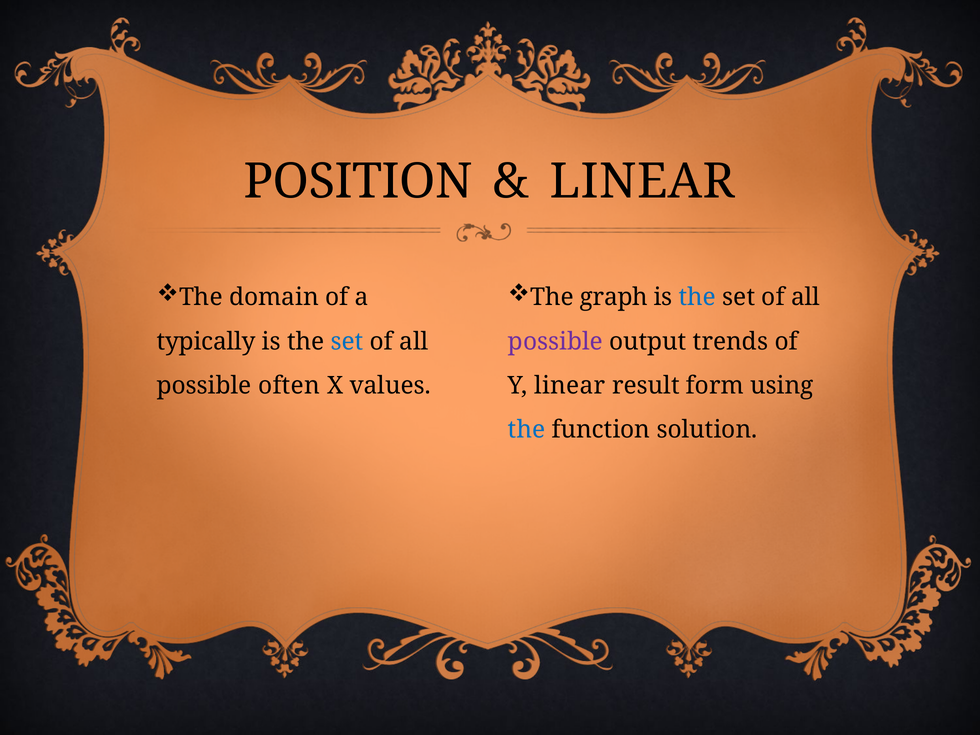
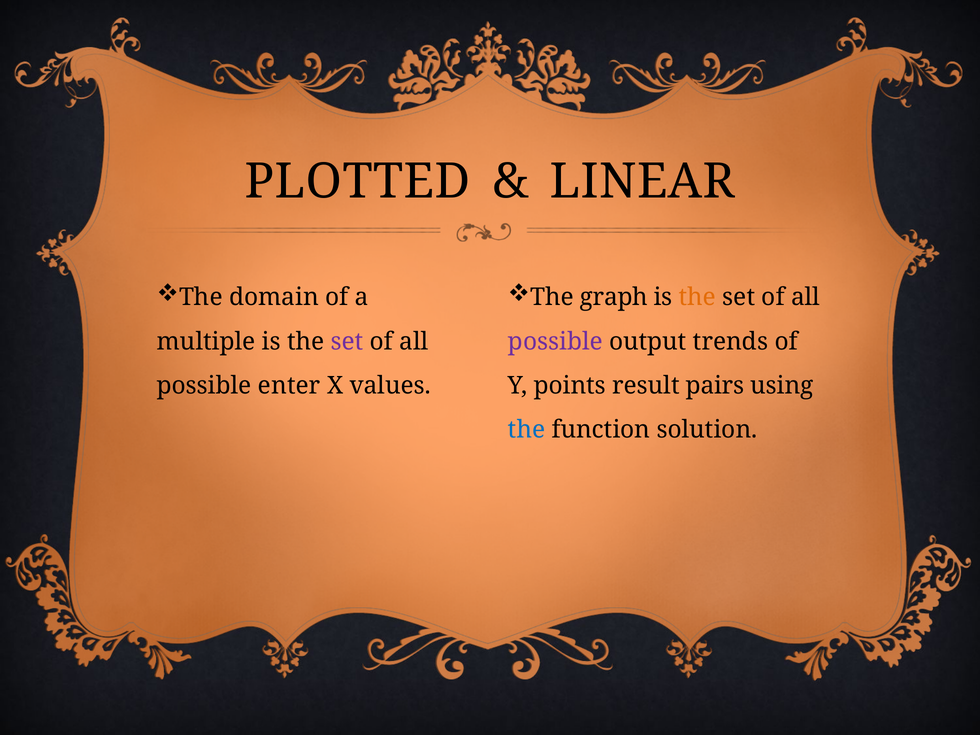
POSITION: POSITION -> PLOTTED
the at (697, 297) colour: blue -> orange
typically: typically -> multiple
set at (347, 341) colour: blue -> purple
often: often -> enter
Y linear: linear -> points
form: form -> pairs
